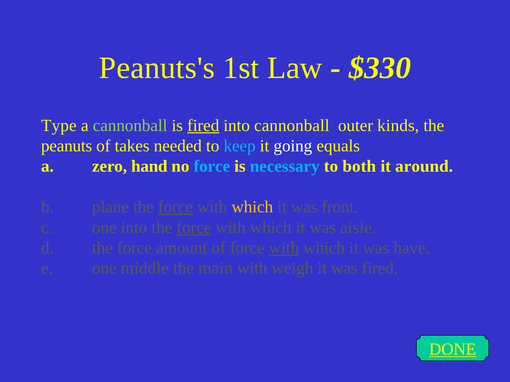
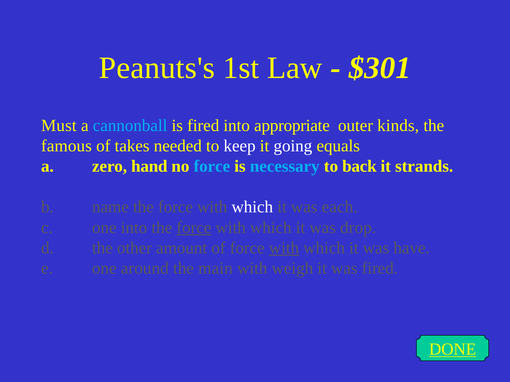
$330: $330 -> $301
Type: Type -> Must
cannonball at (130, 126) colour: light green -> light blue
fired at (203, 126) underline: present -> none
into cannonball: cannonball -> appropriate
peanuts: peanuts -> famous
keep colour: light blue -> white
both: both -> back
around: around -> strands
plane: plane -> name
force at (175, 207) underline: present -> none
which at (252, 207) colour: yellow -> white
front: front -> each
aisle: aisle -> drop
d the force: force -> other
middle: middle -> around
